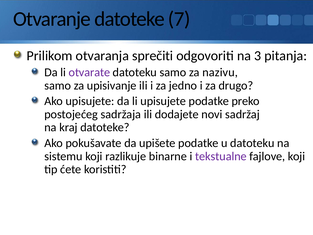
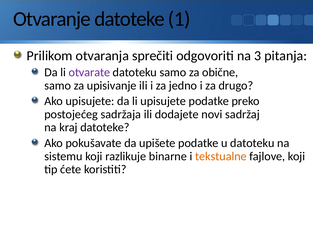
7: 7 -> 1
nazivu: nazivu -> obične
tekstualne colour: purple -> orange
